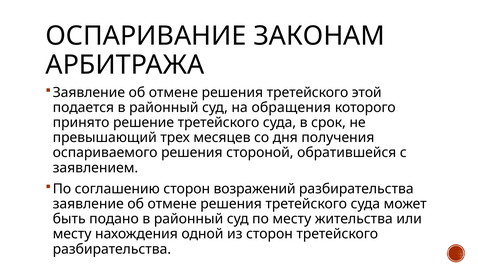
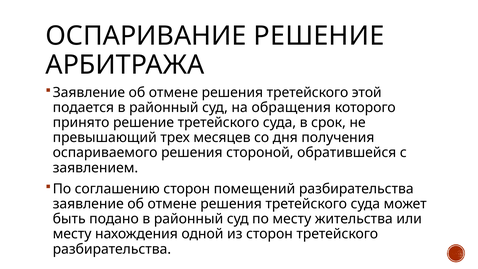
ОСПАРИВАНИЕ ЗАКОНАМ: ЗАКОНАМ -> РЕШЕНИЕ
возражений: возражений -> помещений
